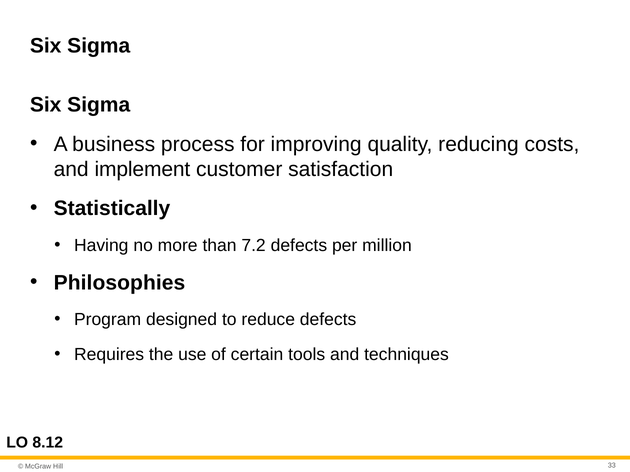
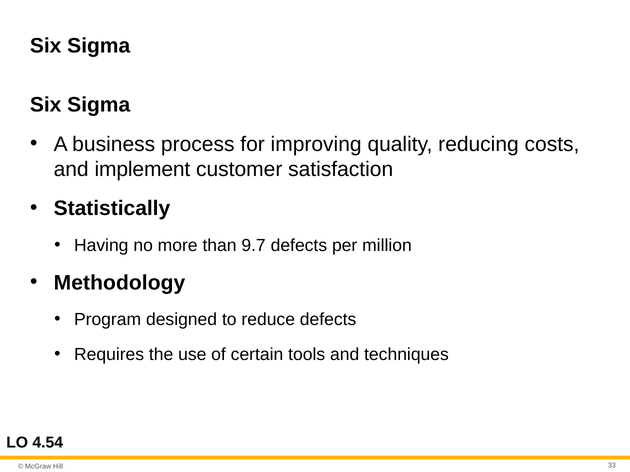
7.2: 7.2 -> 9.7
Philosophies: Philosophies -> Methodology
8.12: 8.12 -> 4.54
